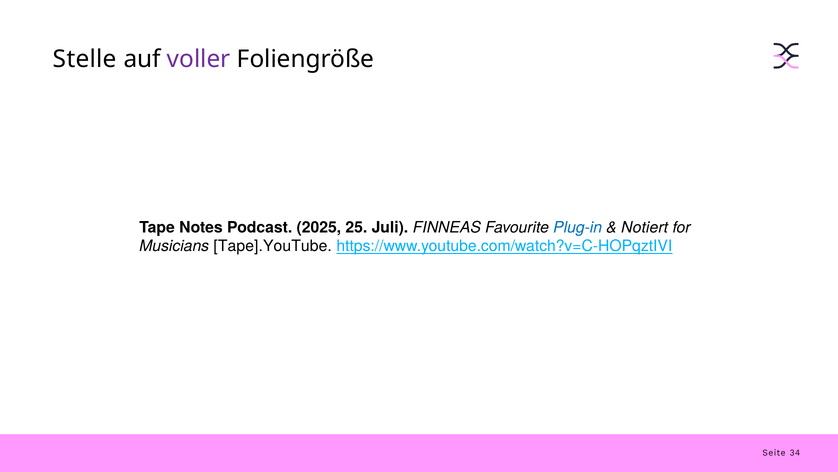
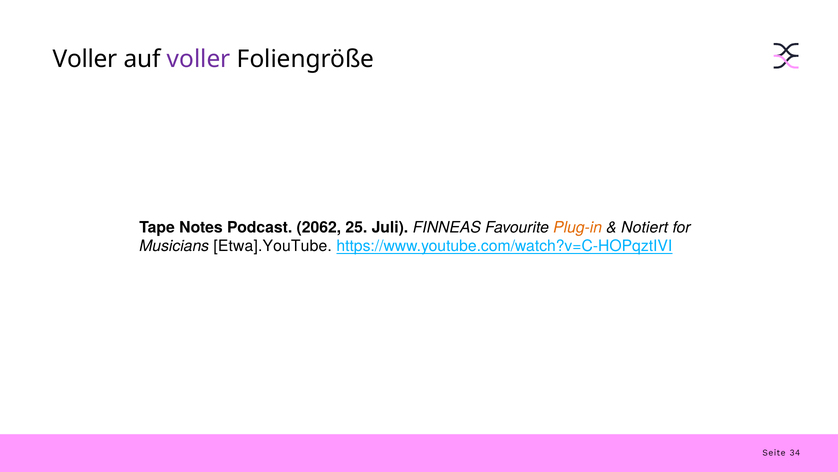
Stelle at (85, 59): Stelle -> Voller
2025: 2025 -> 2062
Plug-in colour: blue -> orange
Tape].YouTube: Tape].YouTube -> Etwa].YouTube
